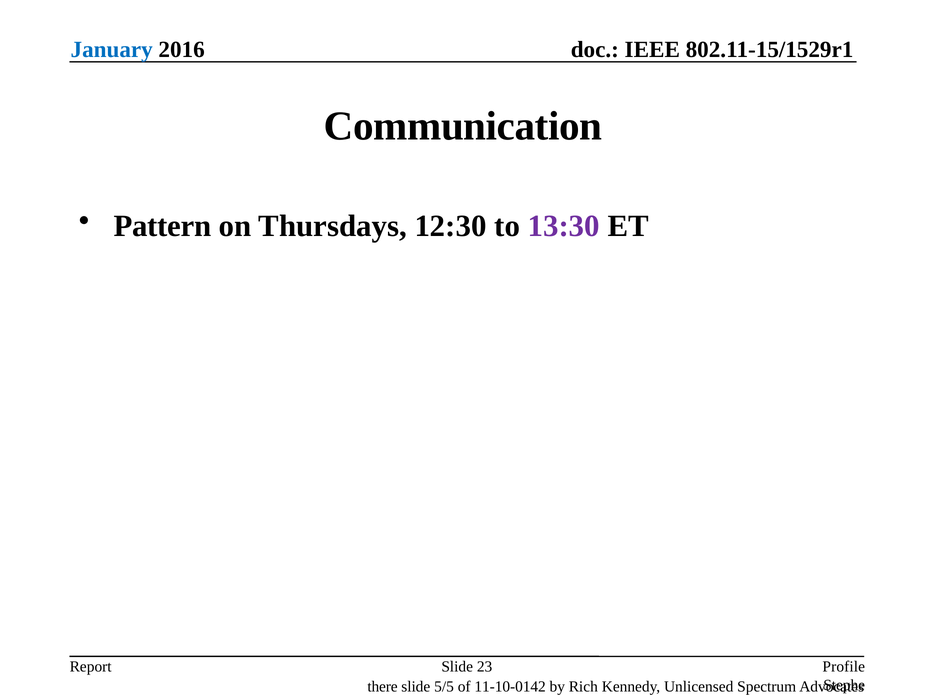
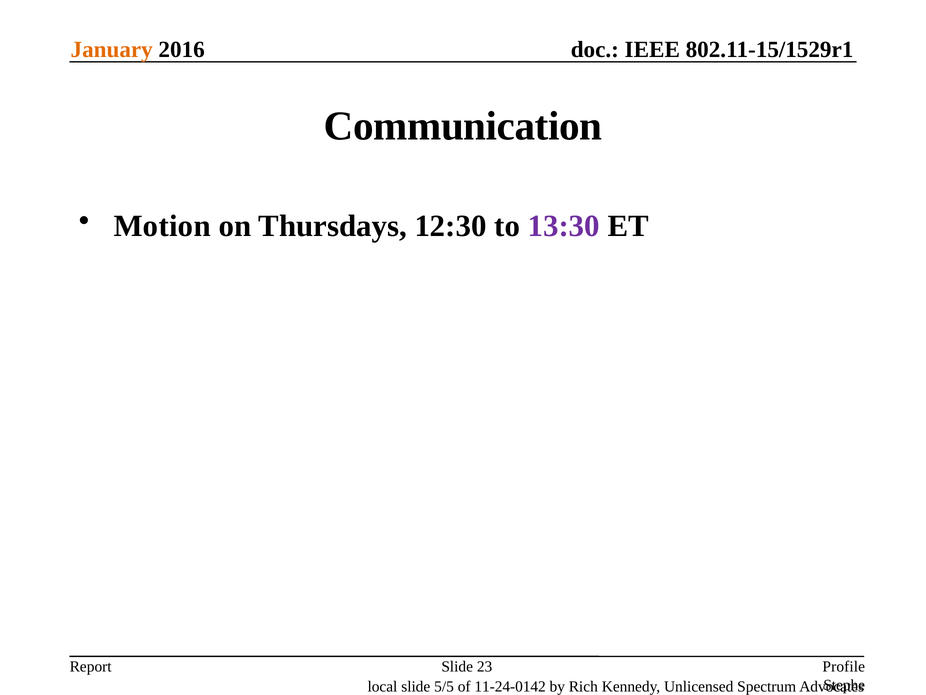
January colour: blue -> orange
Pattern: Pattern -> Motion
there: there -> local
11-10-0142: 11-10-0142 -> 11-24-0142
